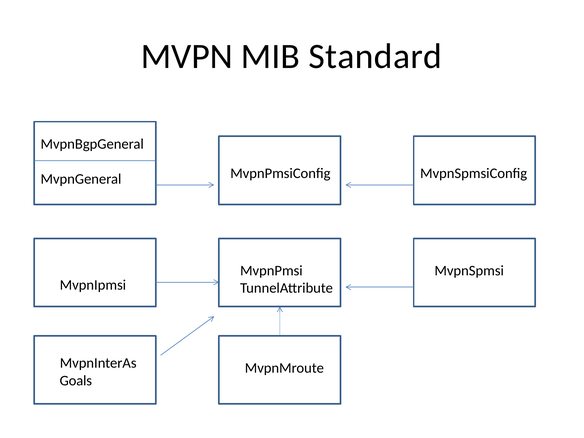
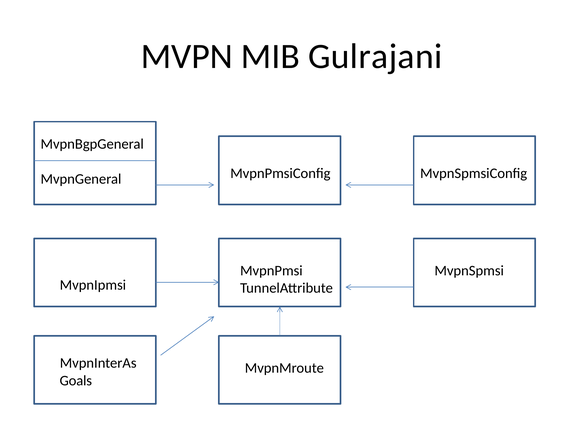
Standard: Standard -> Gulrajani
